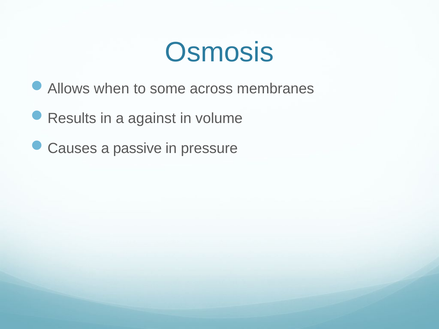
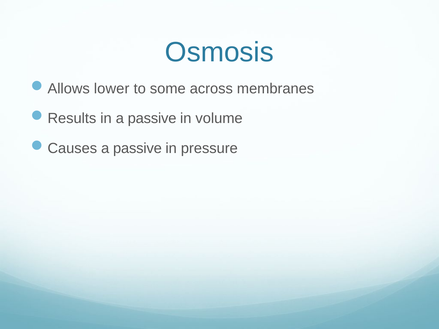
when: when -> lower
in a against: against -> passive
